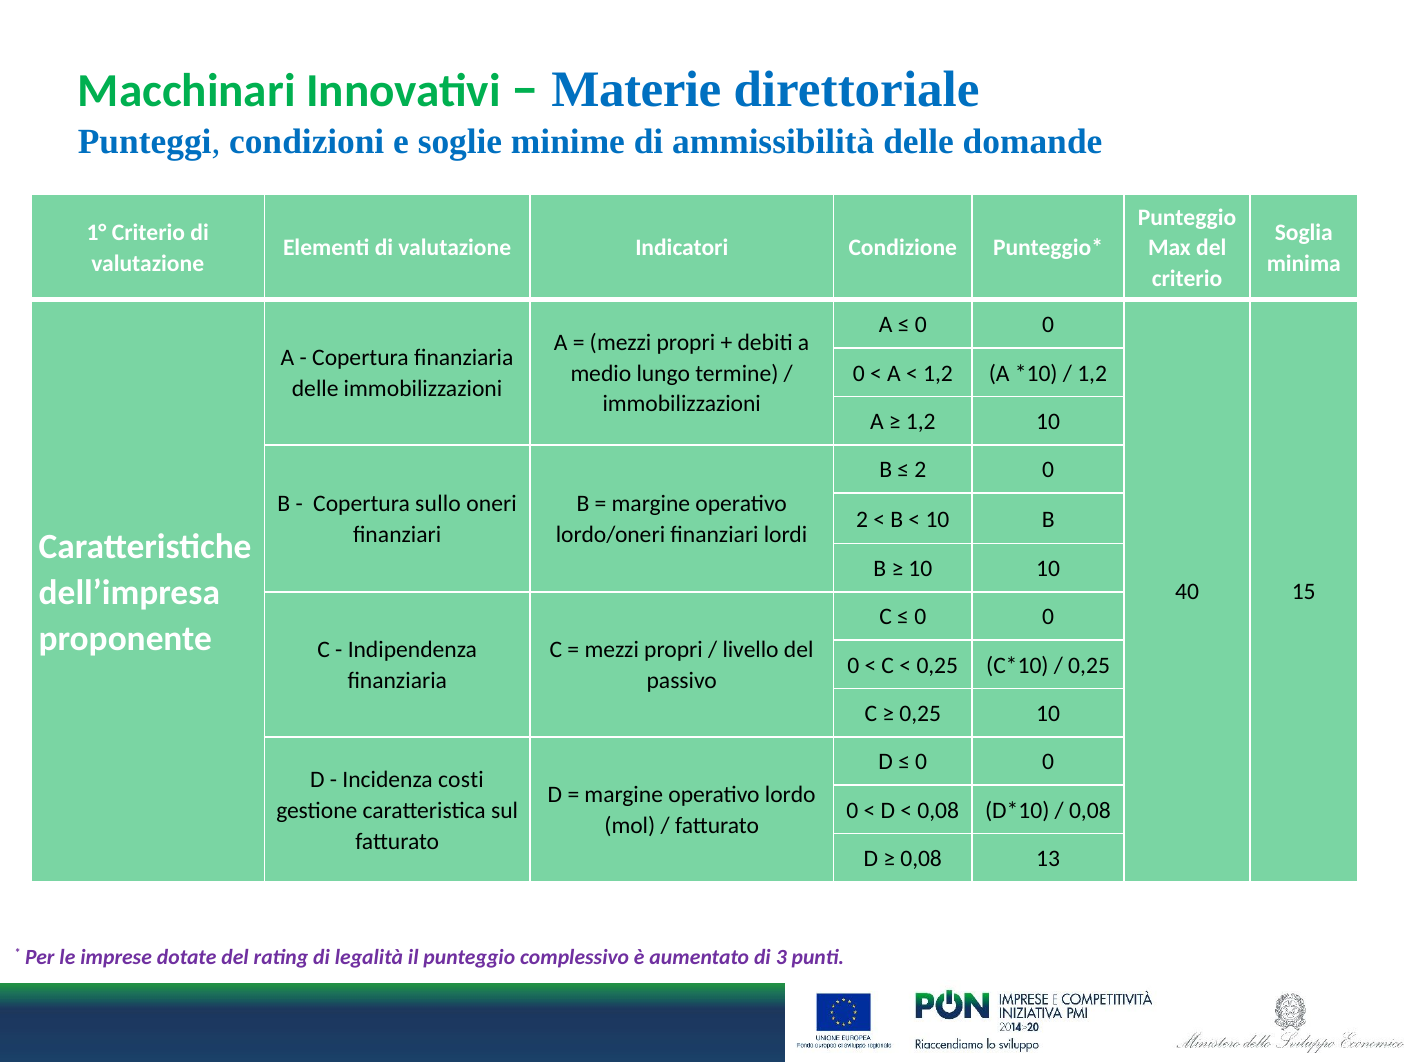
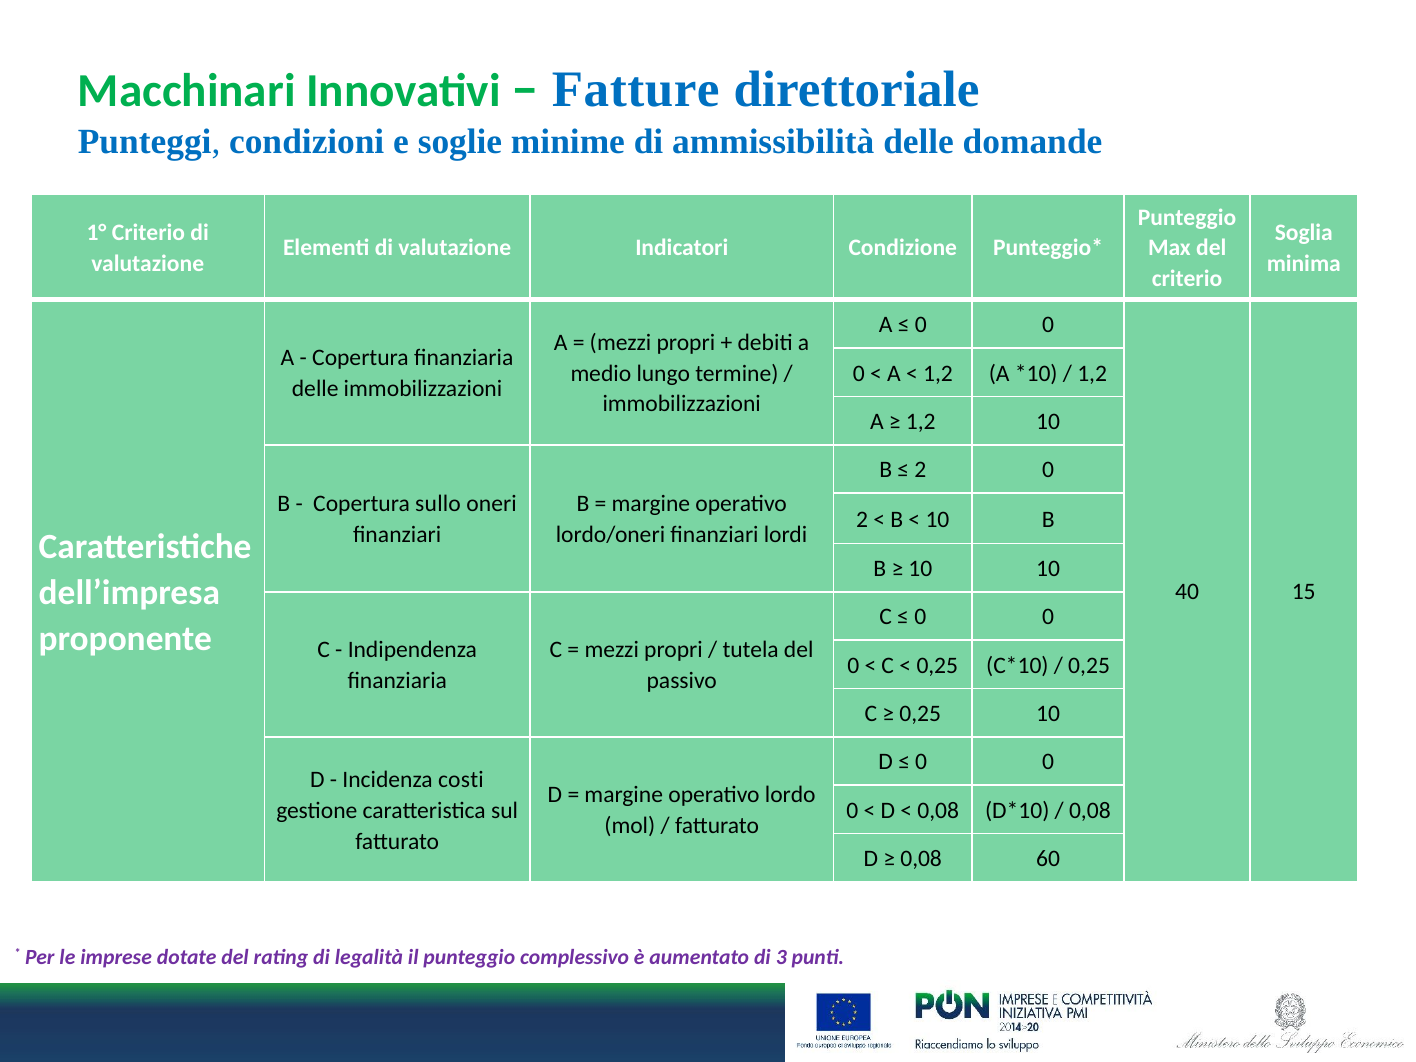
Materie: Materie -> Fatture
livello: livello -> tutela
13: 13 -> 60
